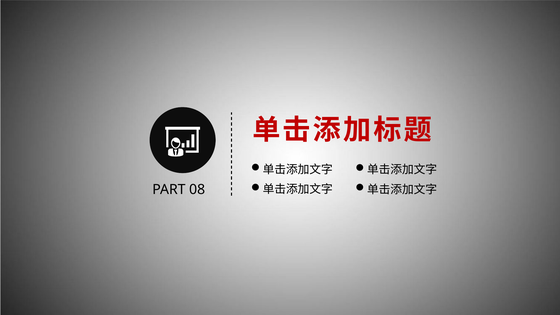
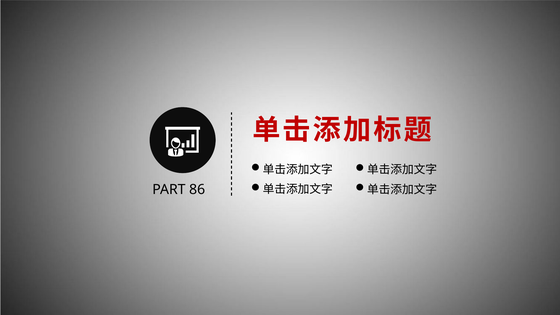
08: 08 -> 86
